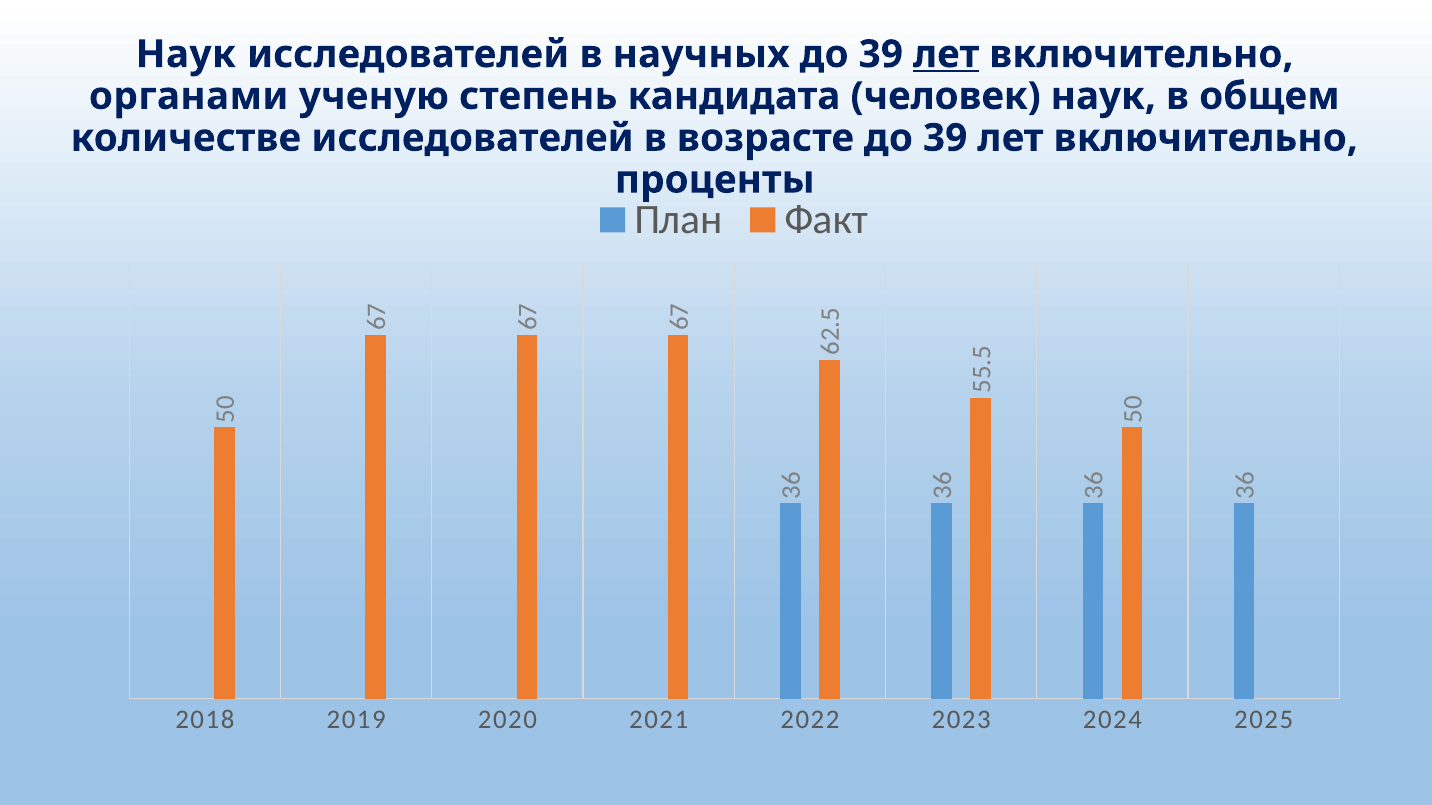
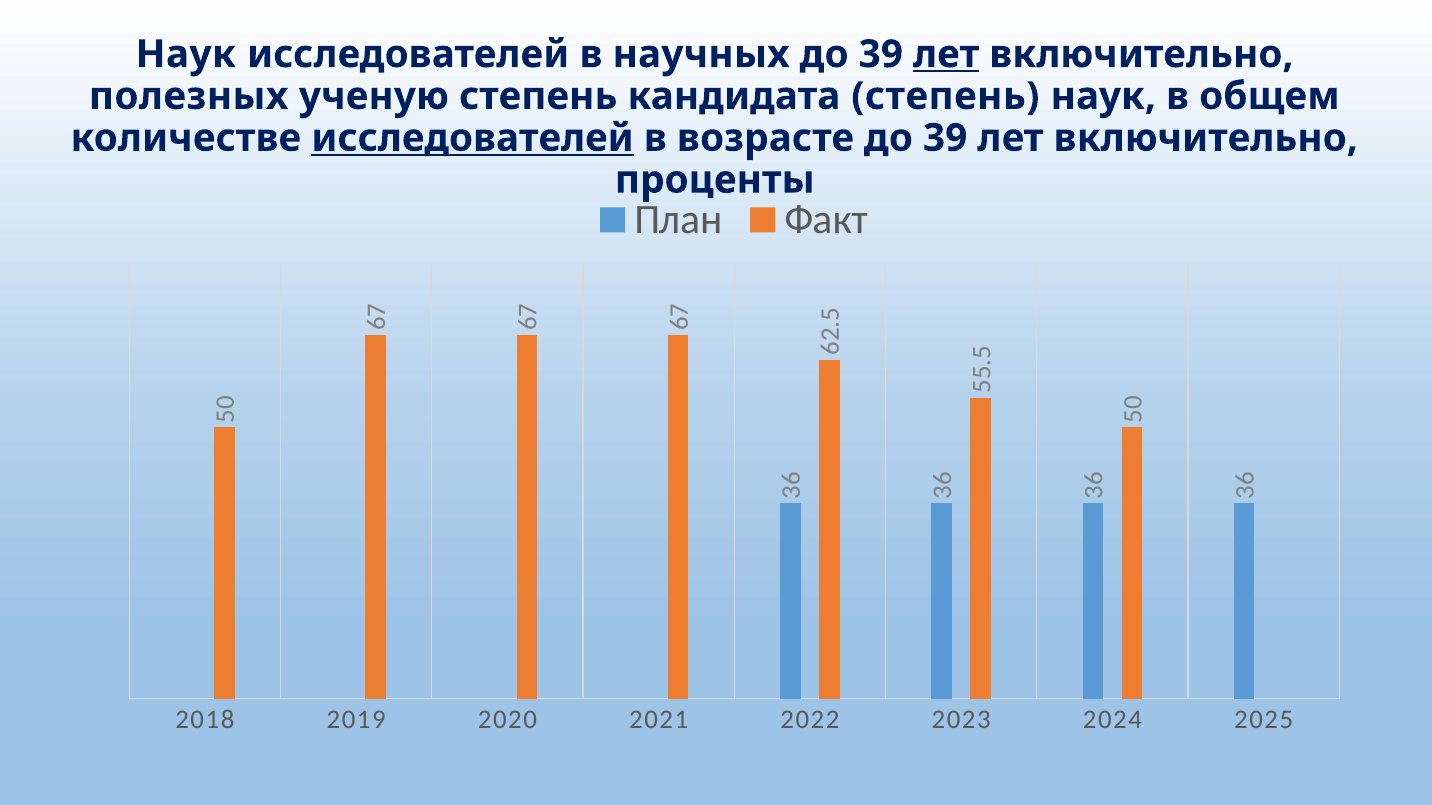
органами: органами -> полезных
кандидата человек: человек -> степень
исследователей at (473, 138) underline: none -> present
